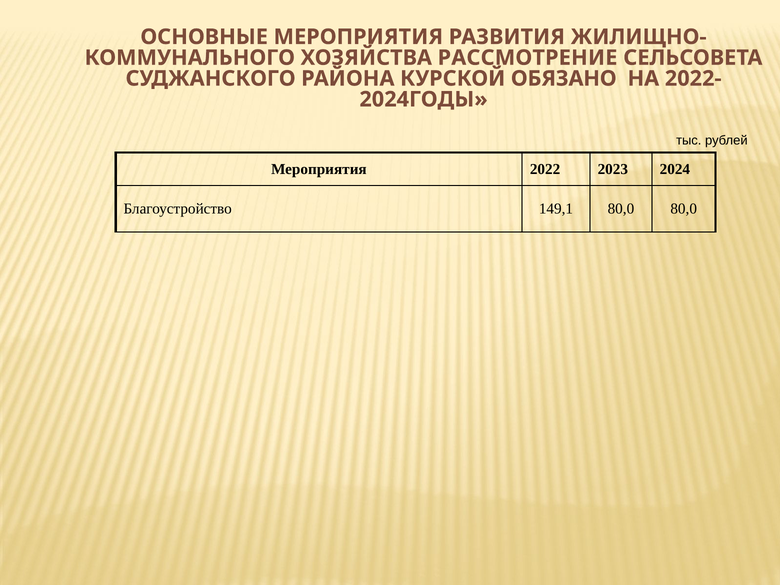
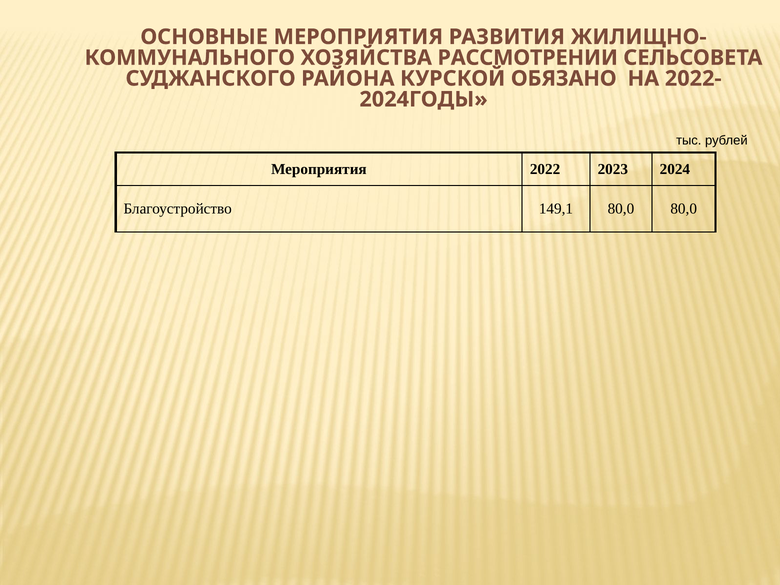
РАССМОТРЕНИЕ: РАССМОТРЕНИЕ -> РАССМОТРЕНИИ
